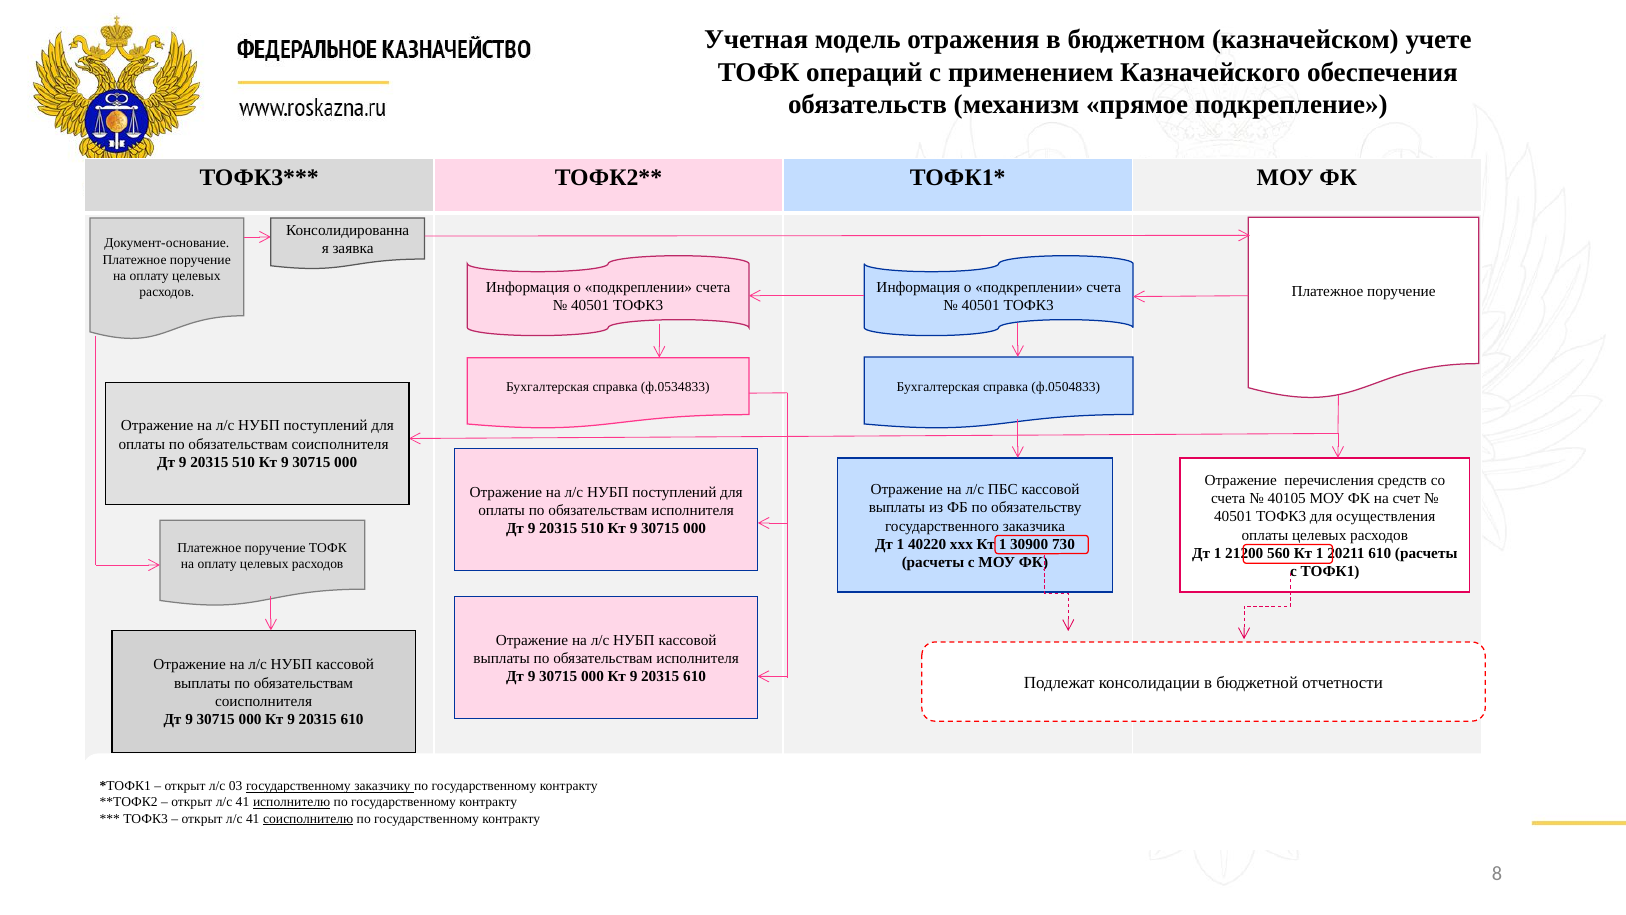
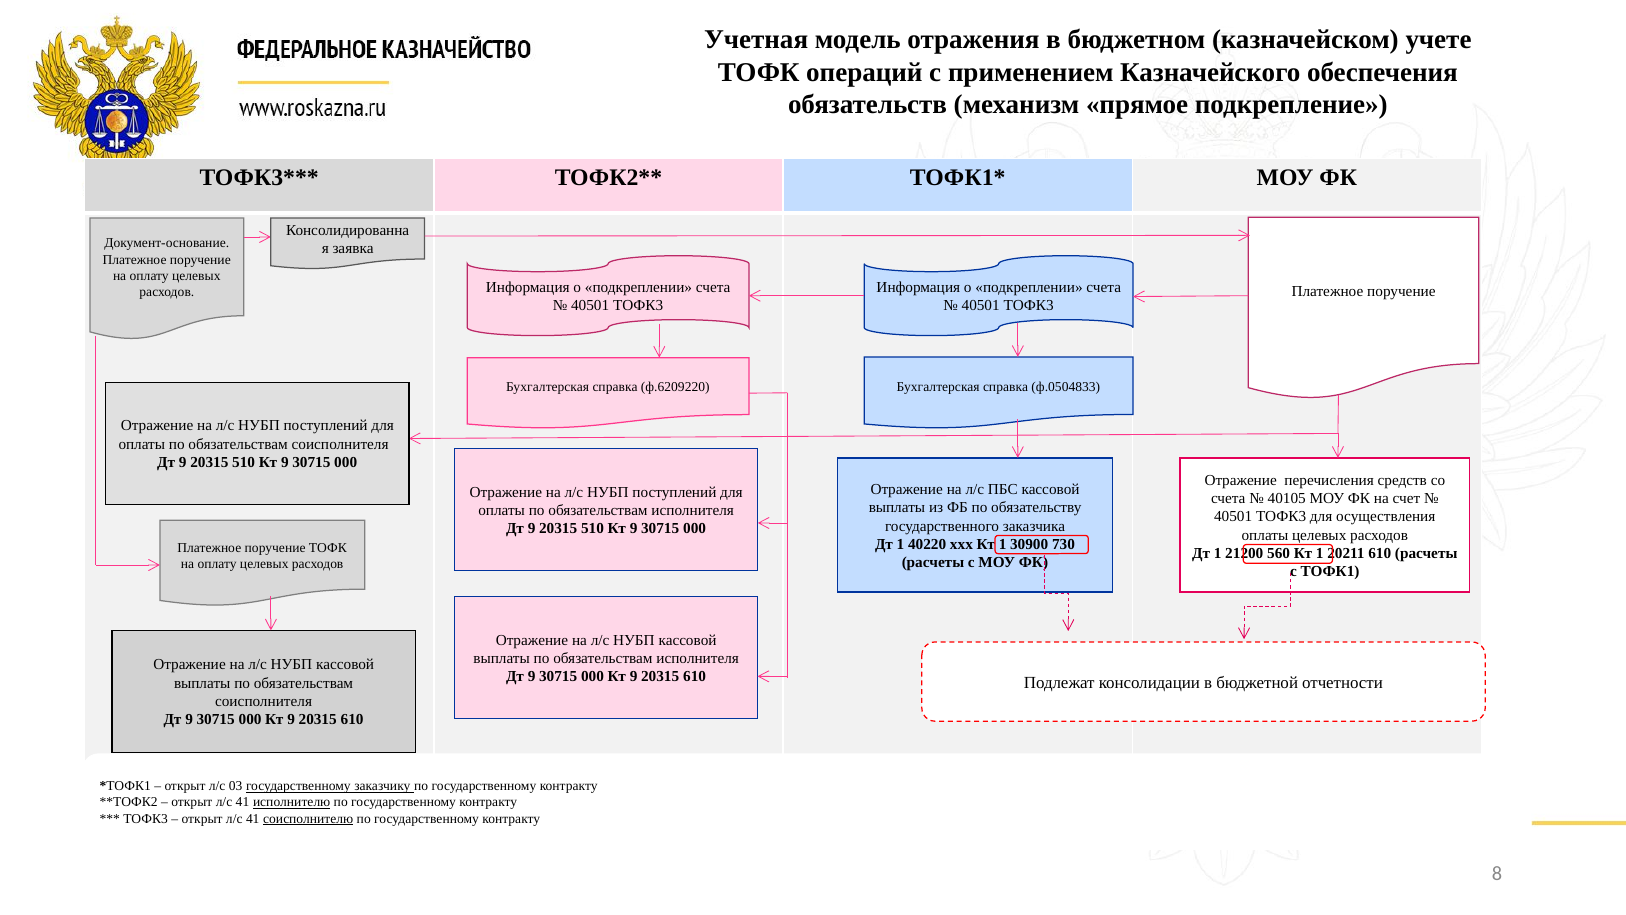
ф.0534833: ф.0534833 -> ф.6209220
